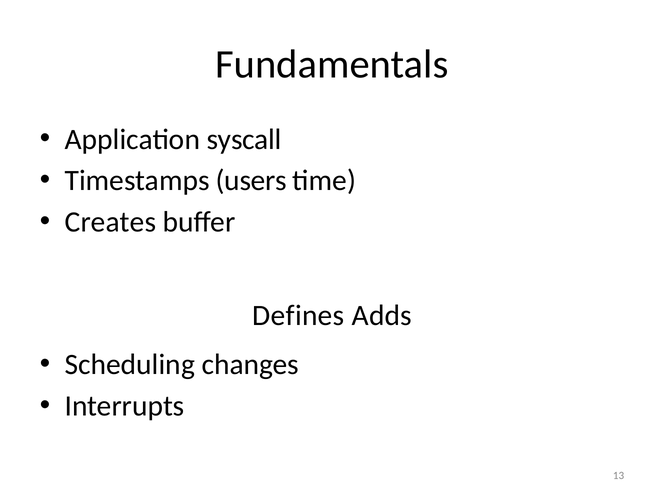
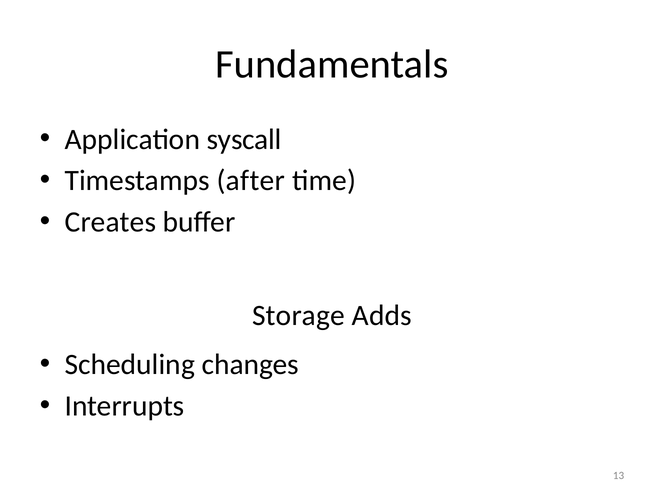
users: users -> after
Defines: Defines -> Storage
